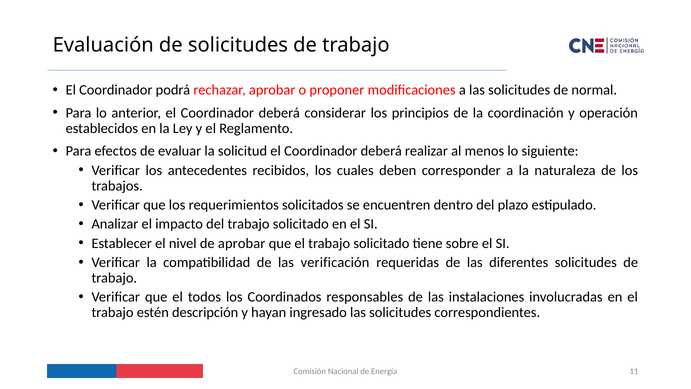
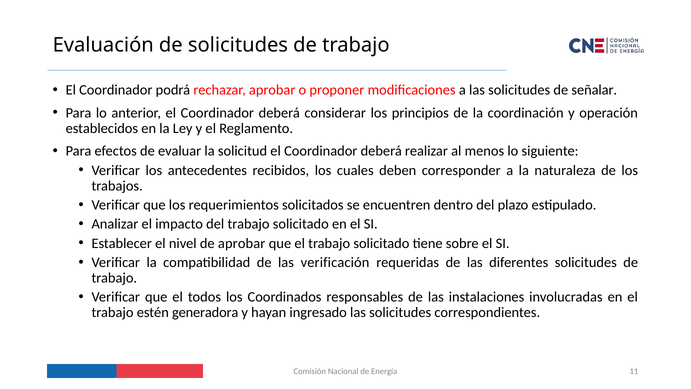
normal: normal -> señalar
descripción: descripción -> generadora
